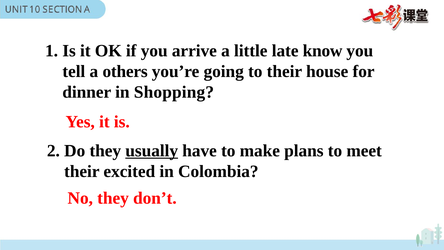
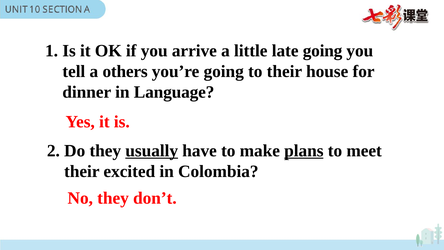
late know: know -> going
Shopping: Shopping -> Language
plans underline: none -> present
